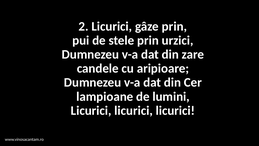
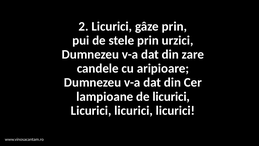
de lumini: lumini -> licurici
